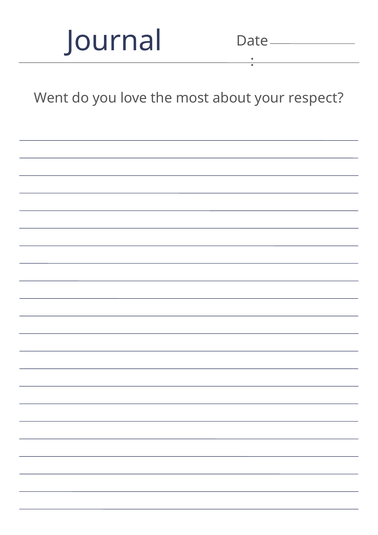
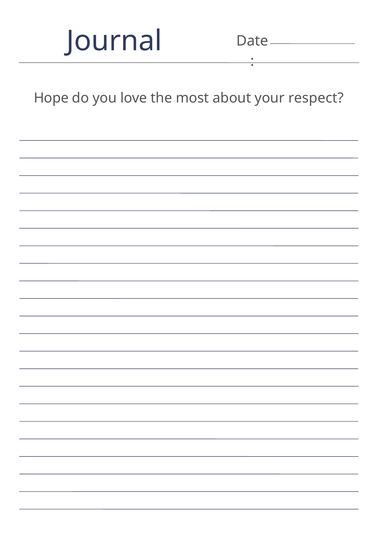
Went: Went -> Hope
